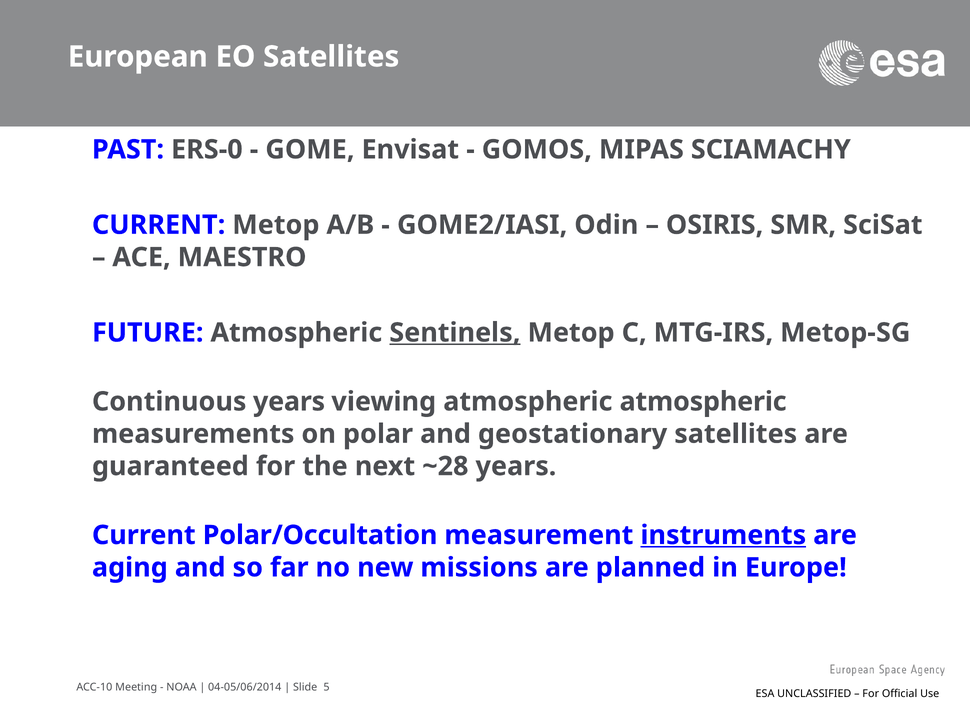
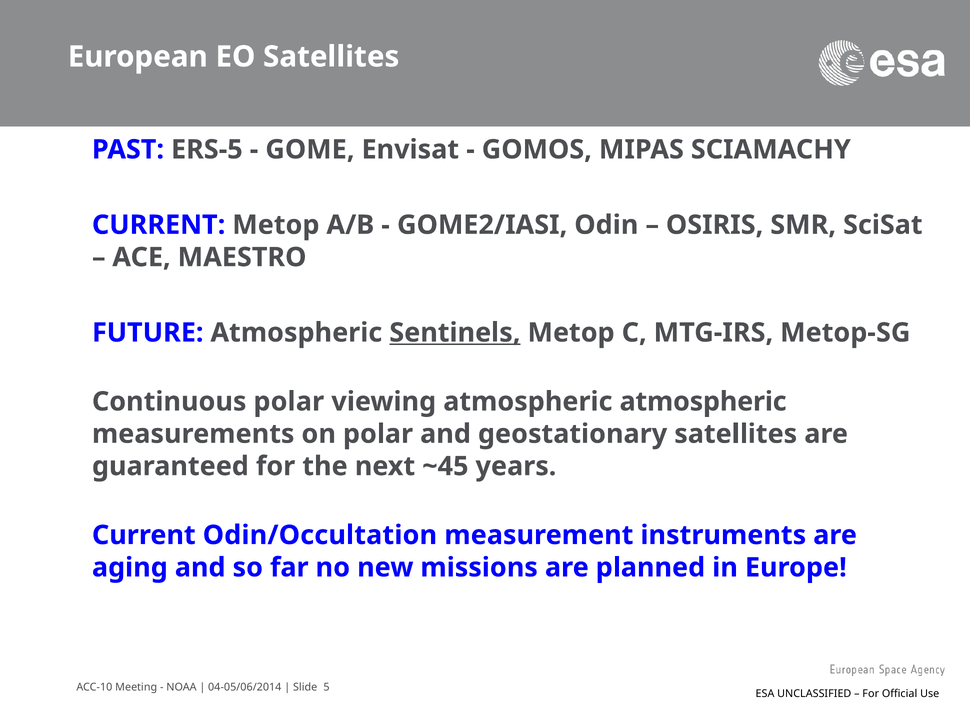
ERS-0: ERS-0 -> ERS-5
Continuous years: years -> polar
~28: ~28 -> ~45
Polar/Occultation: Polar/Occultation -> Odin/Occultation
instruments underline: present -> none
